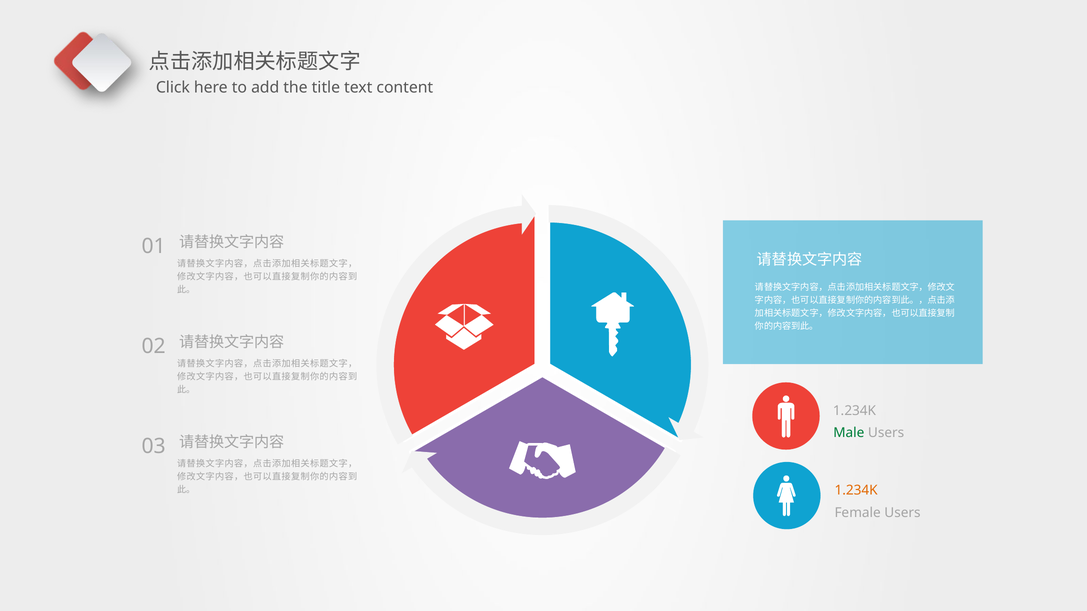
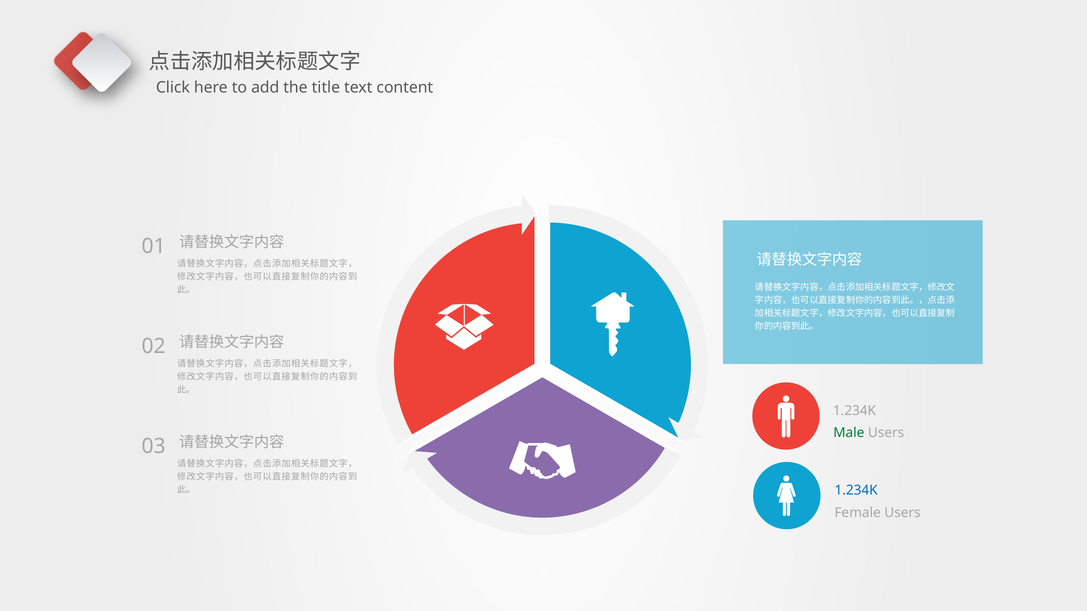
1.234K at (856, 491) colour: orange -> blue
